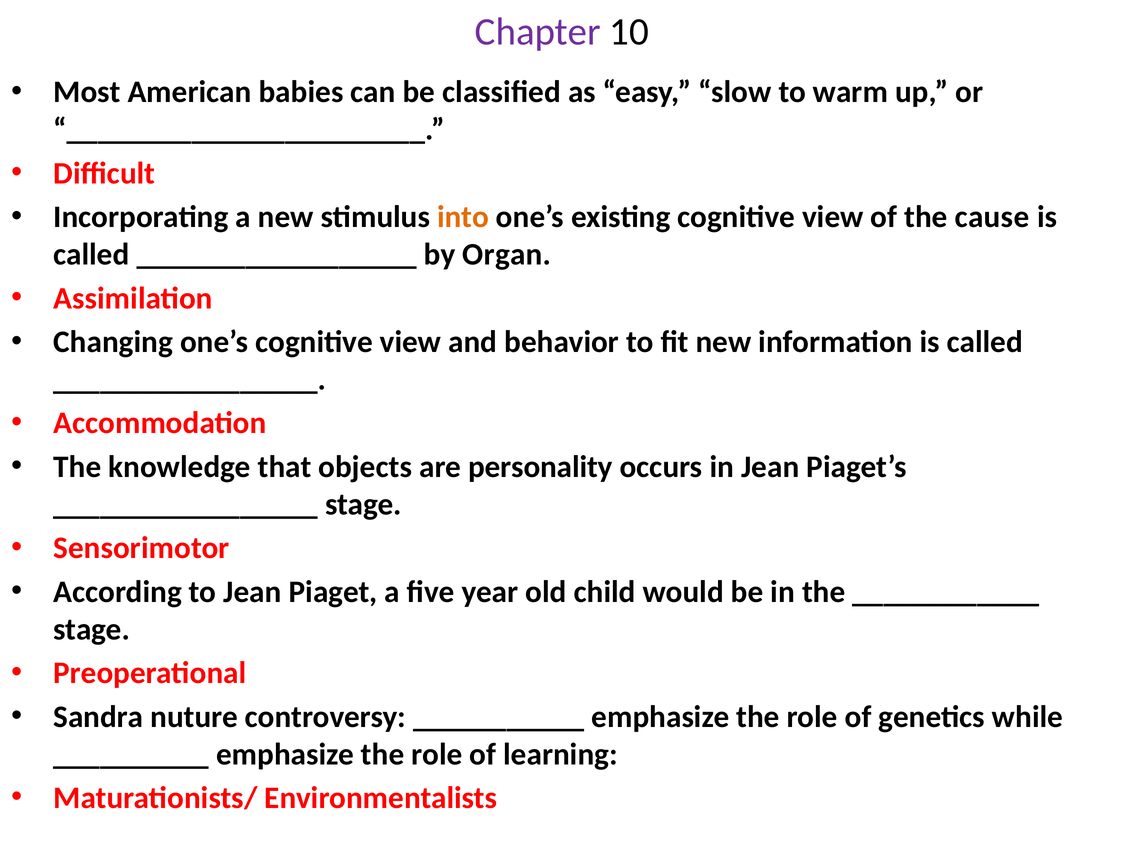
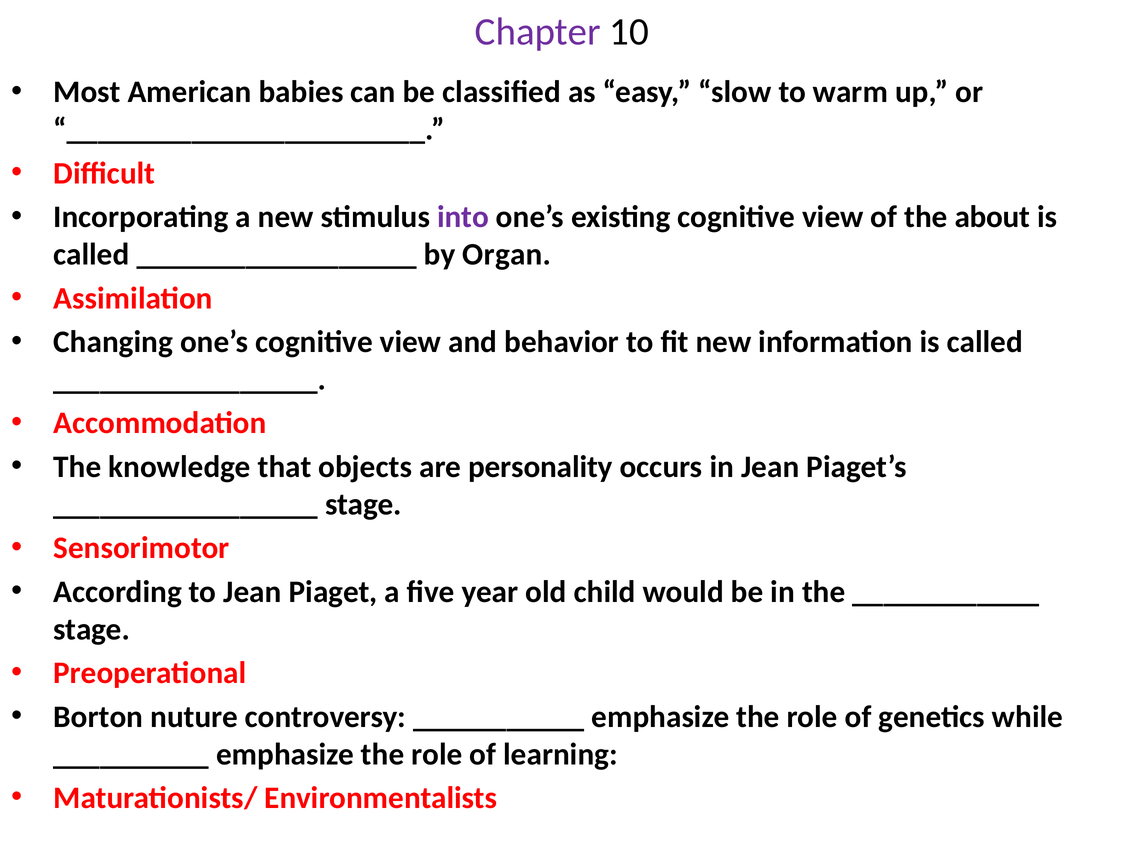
into colour: orange -> purple
cause: cause -> about
Sandra: Sandra -> Borton
